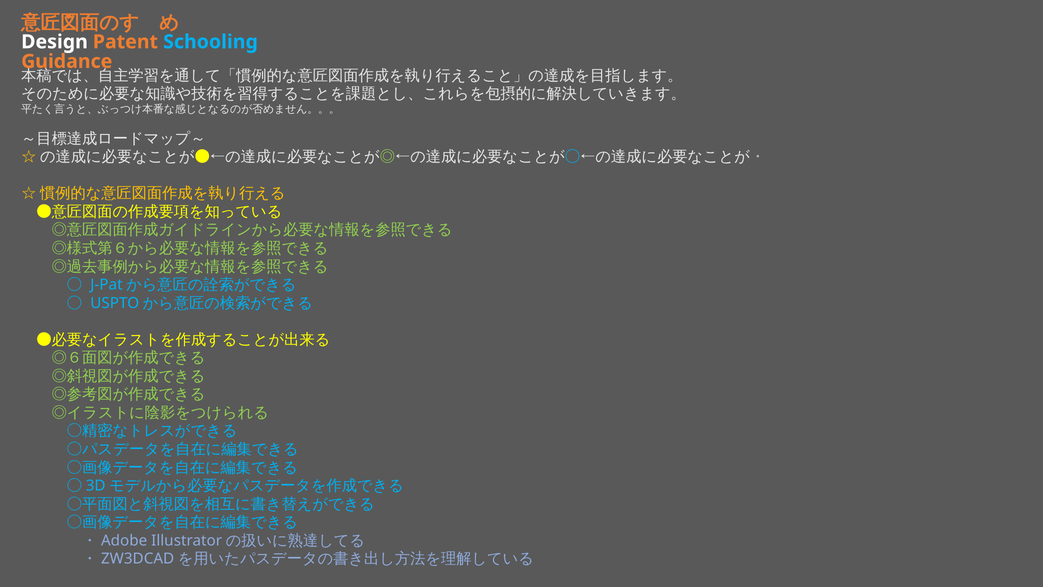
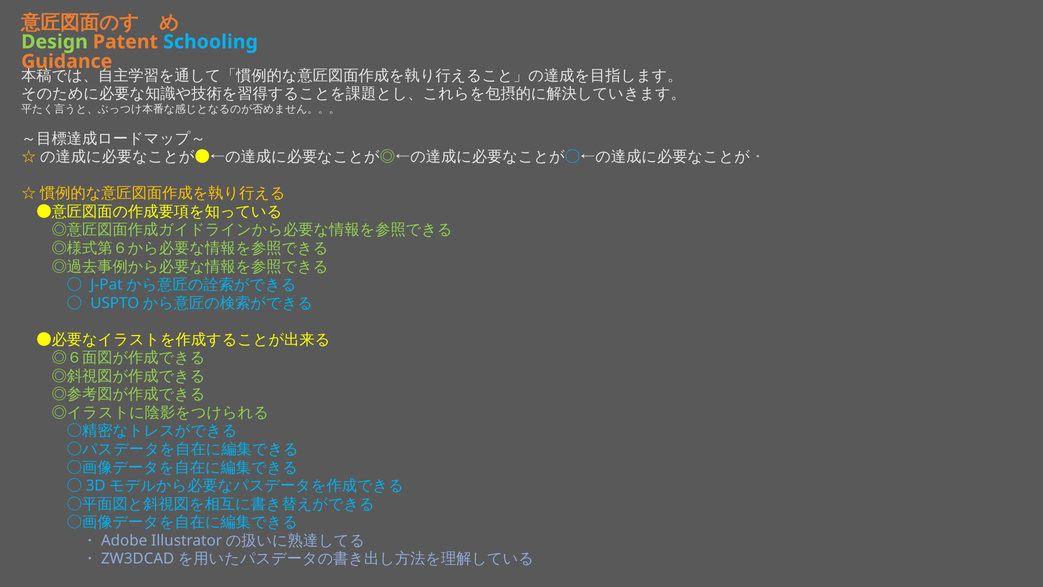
Design colour: white -> light green
